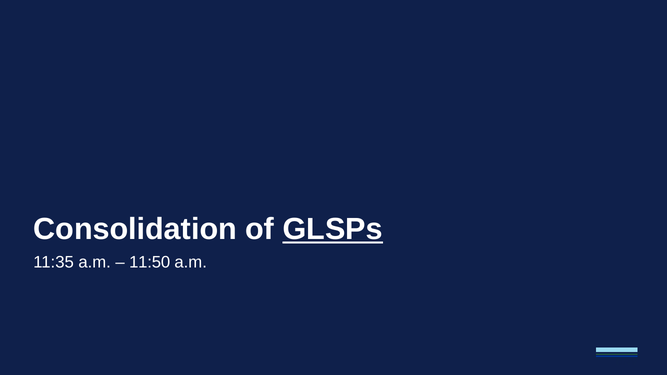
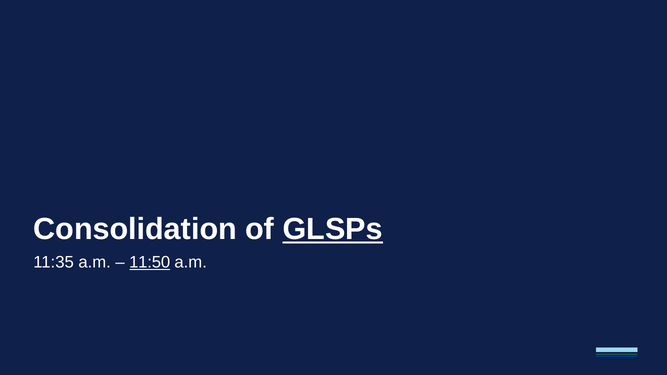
11:50 underline: none -> present
